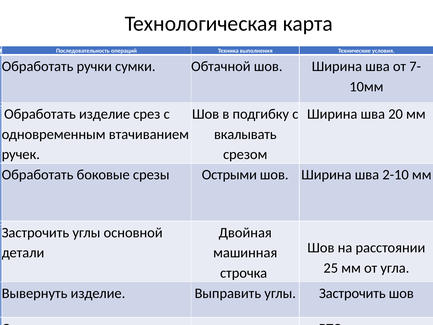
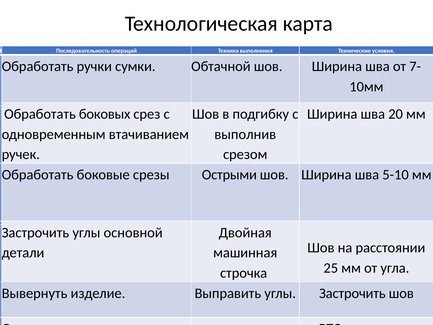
Обработать изделие: изделие -> боковых
вкалывать: вкалывать -> выполнив
2-10: 2-10 -> 5-10
